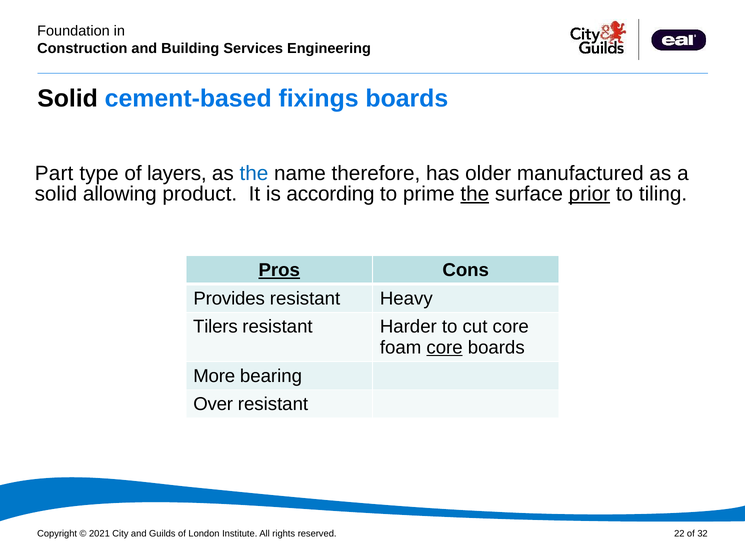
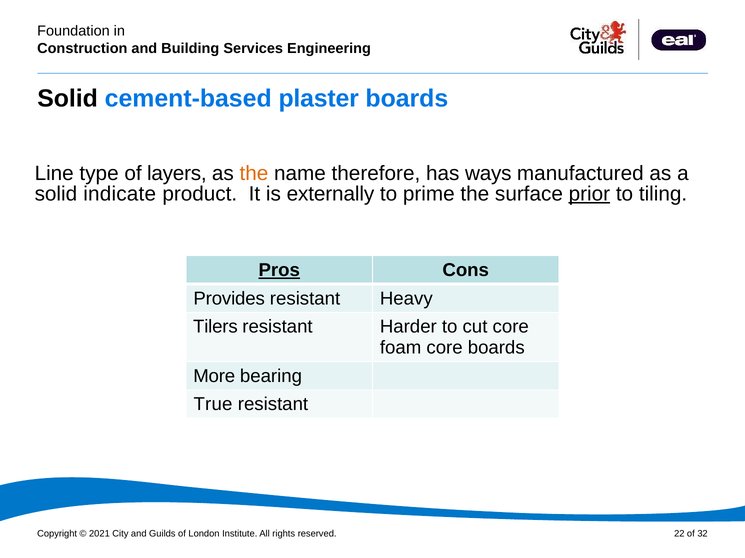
fixings: fixings -> plaster
Part: Part -> Line
the at (254, 173) colour: blue -> orange
older: older -> ways
allowing: allowing -> indicate
according: according -> externally
the at (475, 194) underline: present -> none
core at (445, 348) underline: present -> none
Over: Over -> True
